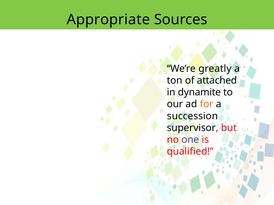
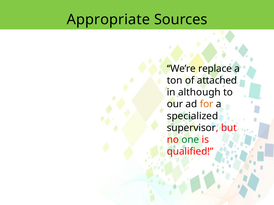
greatly: greatly -> replace
dynamite: dynamite -> although
succession: succession -> specialized
one colour: purple -> green
